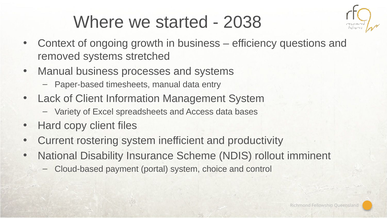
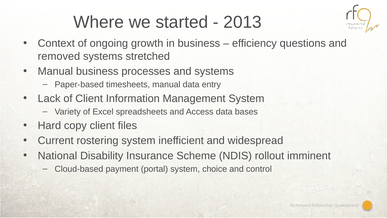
2038: 2038 -> 2013
productivity: productivity -> widespread
